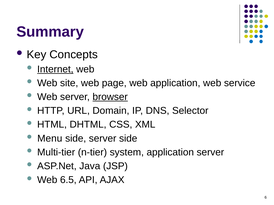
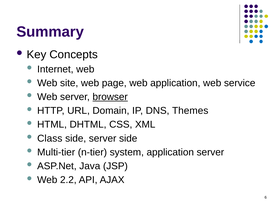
Internet underline: present -> none
Selector: Selector -> Themes
Menu: Menu -> Class
6.5: 6.5 -> 2.2
